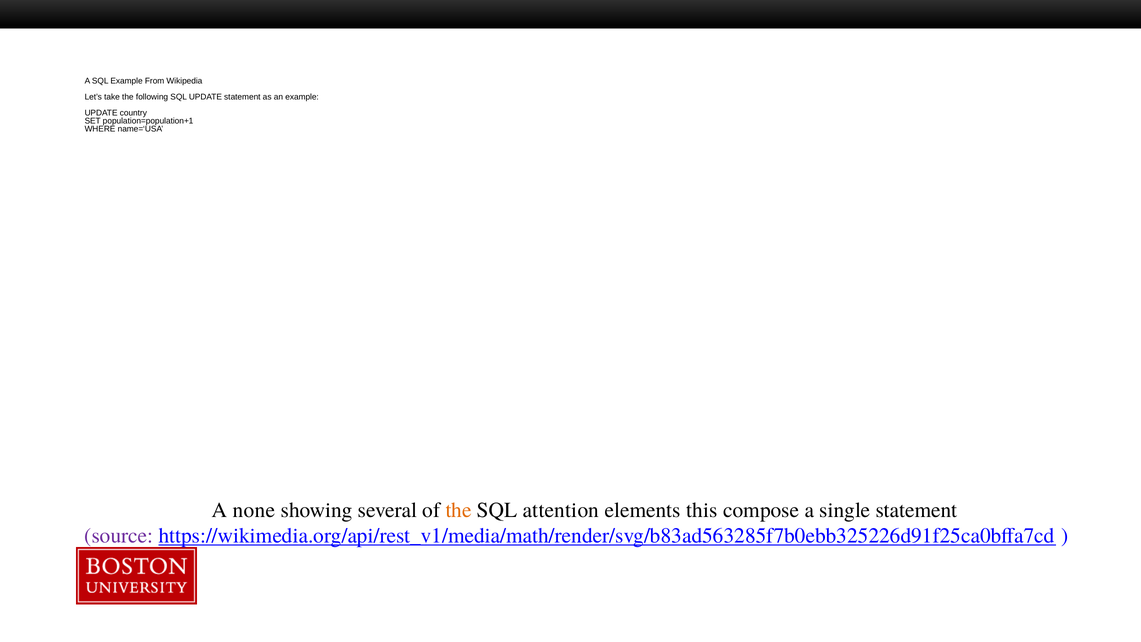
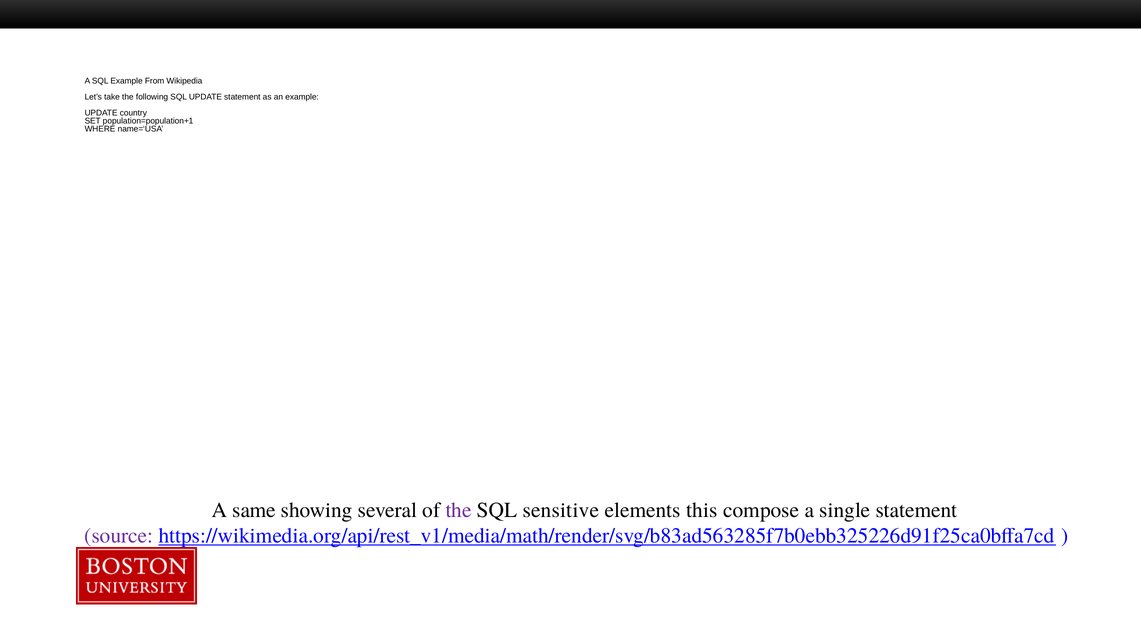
none: none -> same
the at (459, 510) colour: orange -> purple
attention: attention -> sensitive
